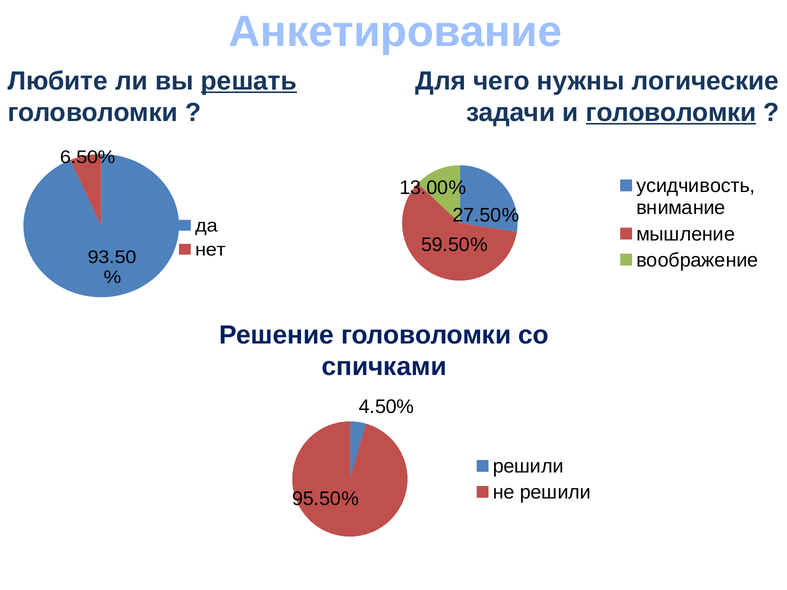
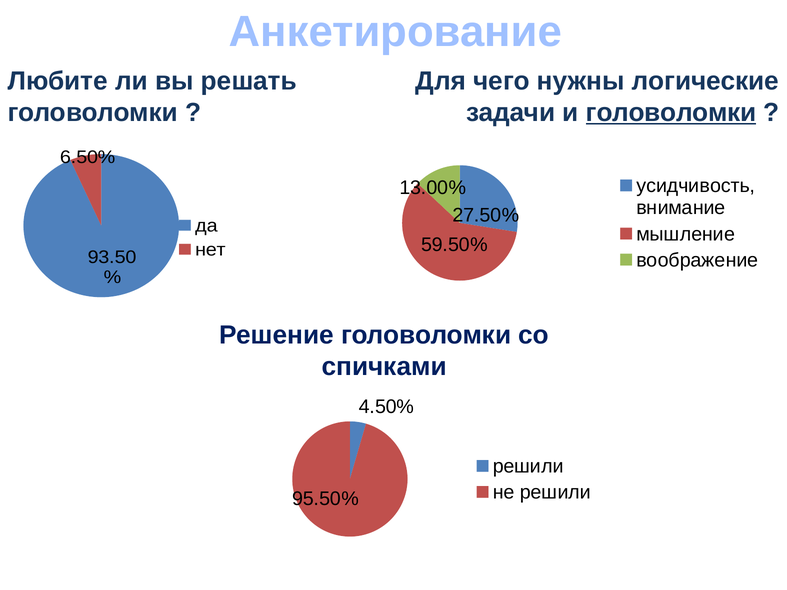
решать underline: present -> none
